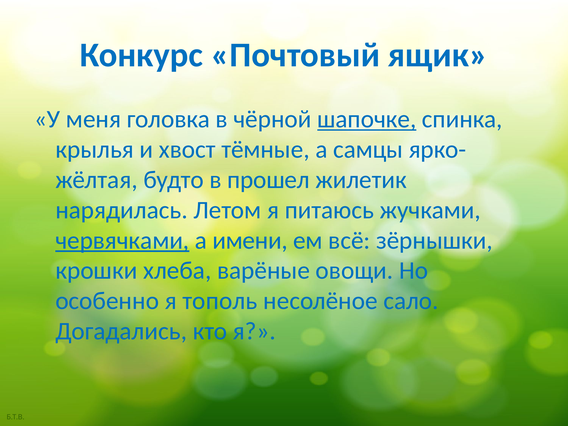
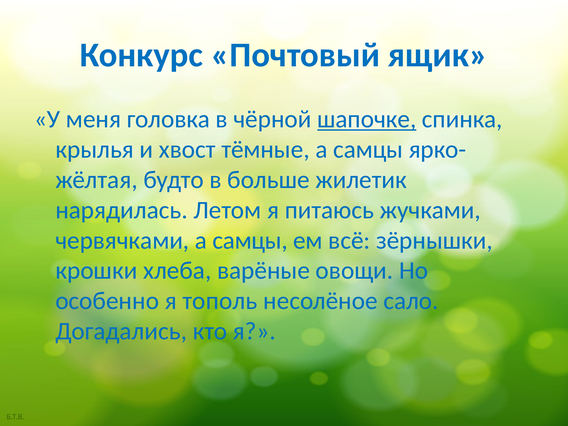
прошел: прошел -> больше
червячками underline: present -> none
имени at (250, 240): имени -> самцы
